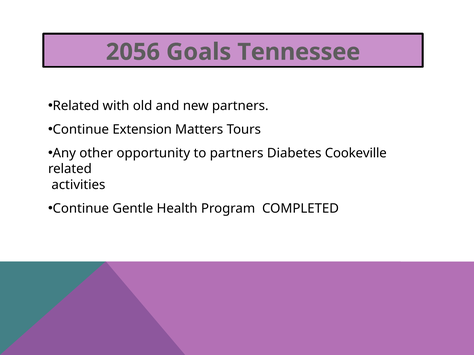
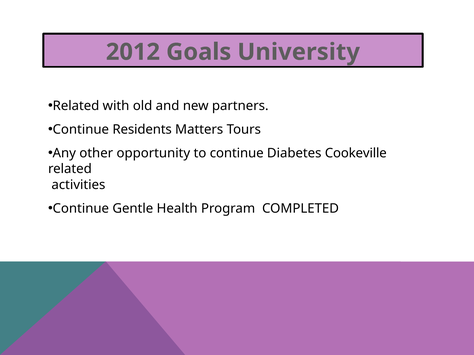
2056: 2056 -> 2012
Tennessee: Tennessee -> University
Extension: Extension -> Residents
to partners: partners -> continue
